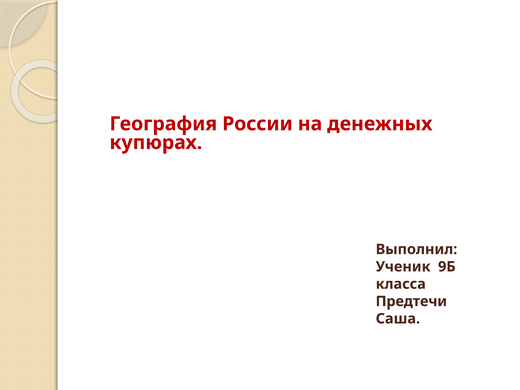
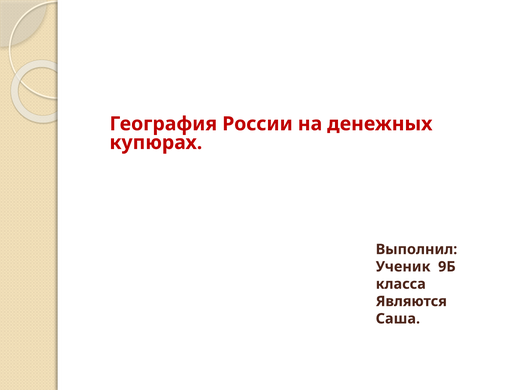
Предтечи: Предтечи -> Являются
